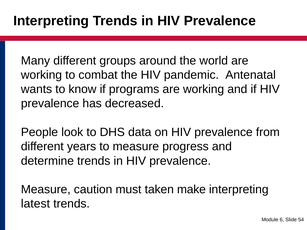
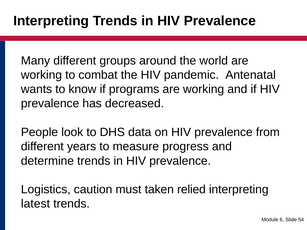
Measure at (46, 190): Measure -> Logistics
make: make -> relied
